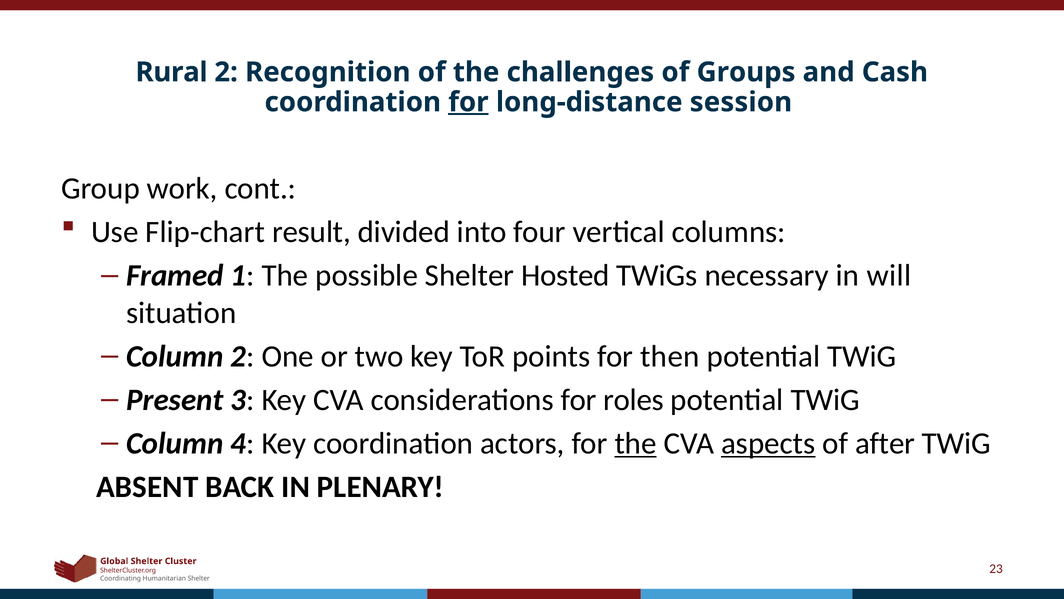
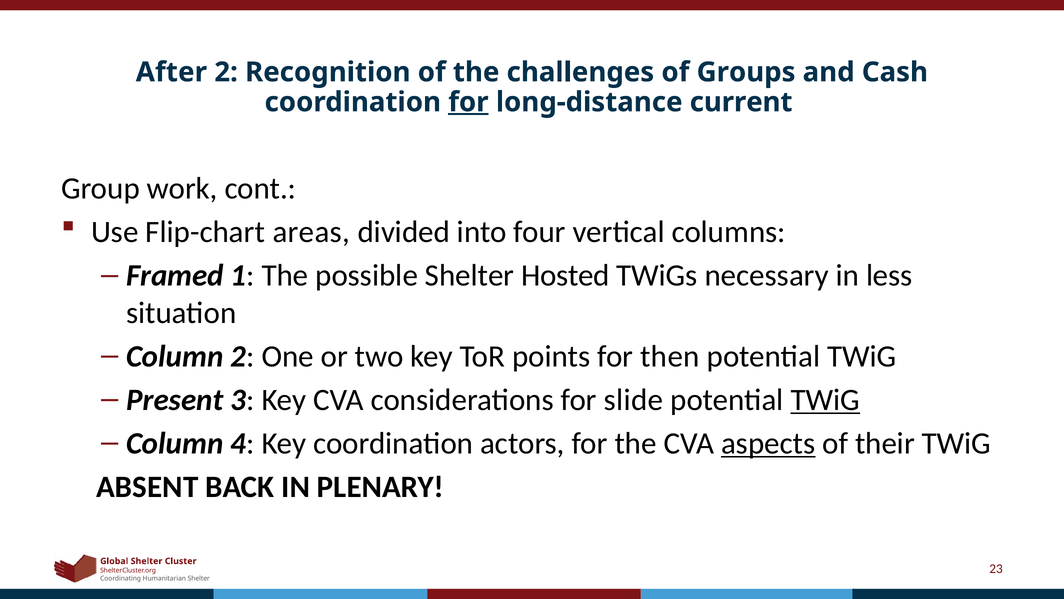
Rural: Rural -> After
session: session -> current
result: result -> areas
will: will -> less
roles: roles -> slide
TWiG at (825, 400) underline: none -> present
the at (636, 443) underline: present -> none
after: after -> their
